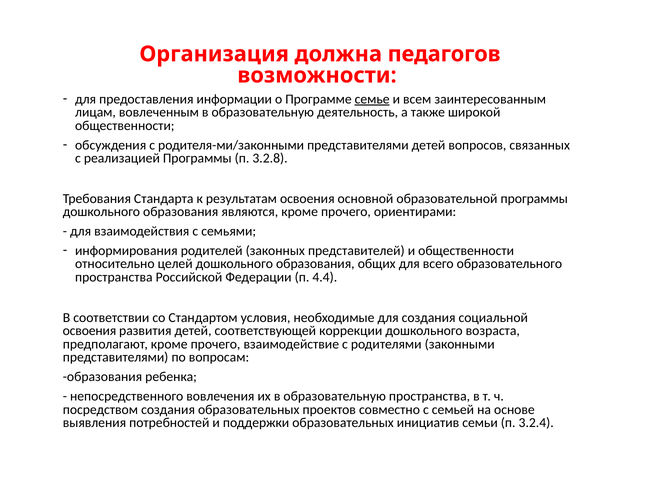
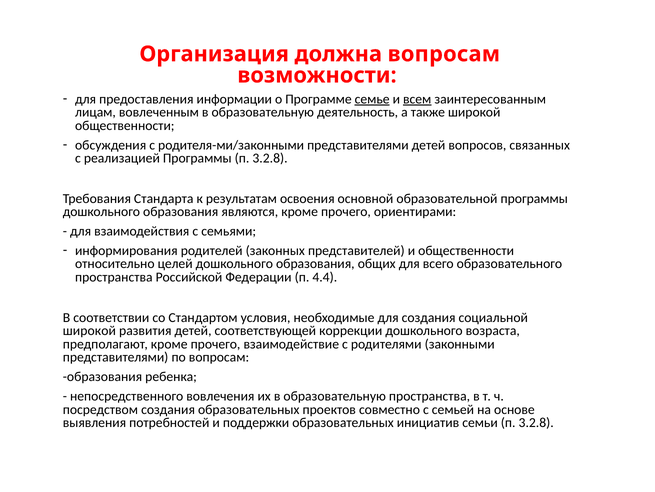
должна педагогов: педагогов -> вопросам
всем underline: none -> present
освоения at (89, 330): освоения -> широкой
семьи п 3.2.4: 3.2.4 -> 3.2.8
